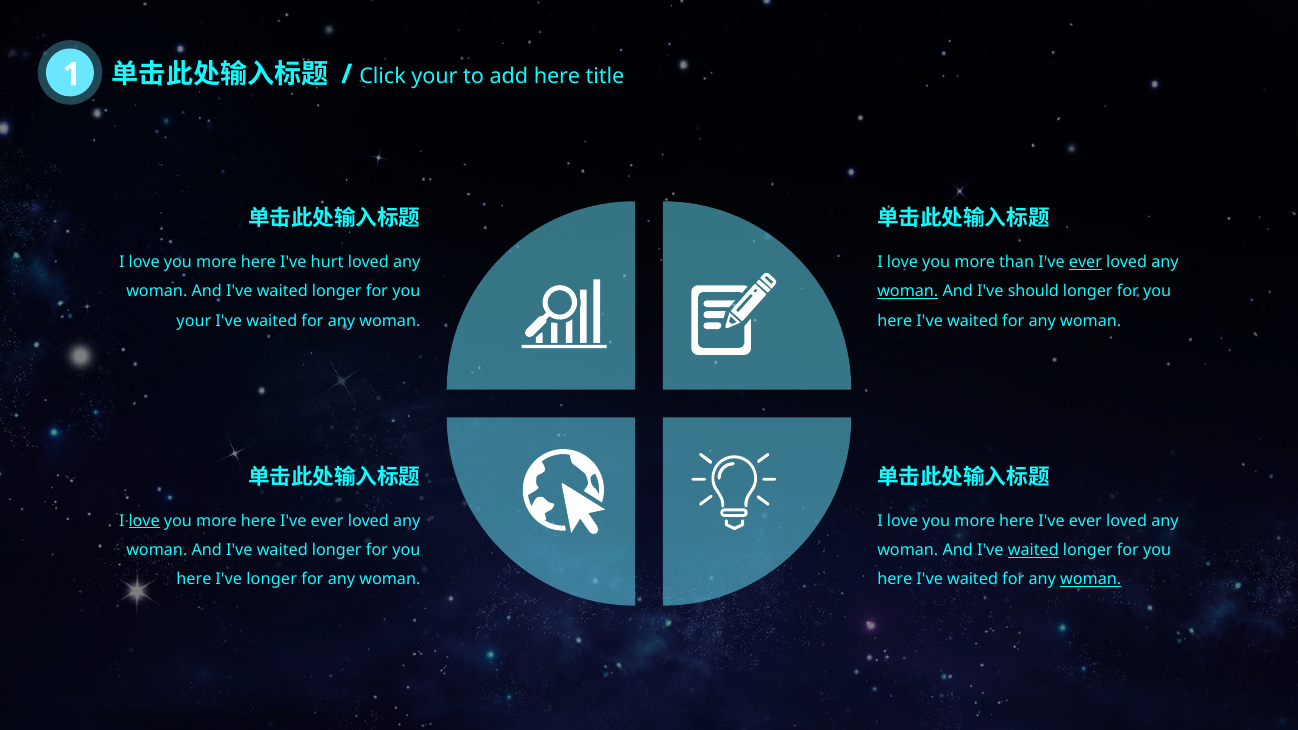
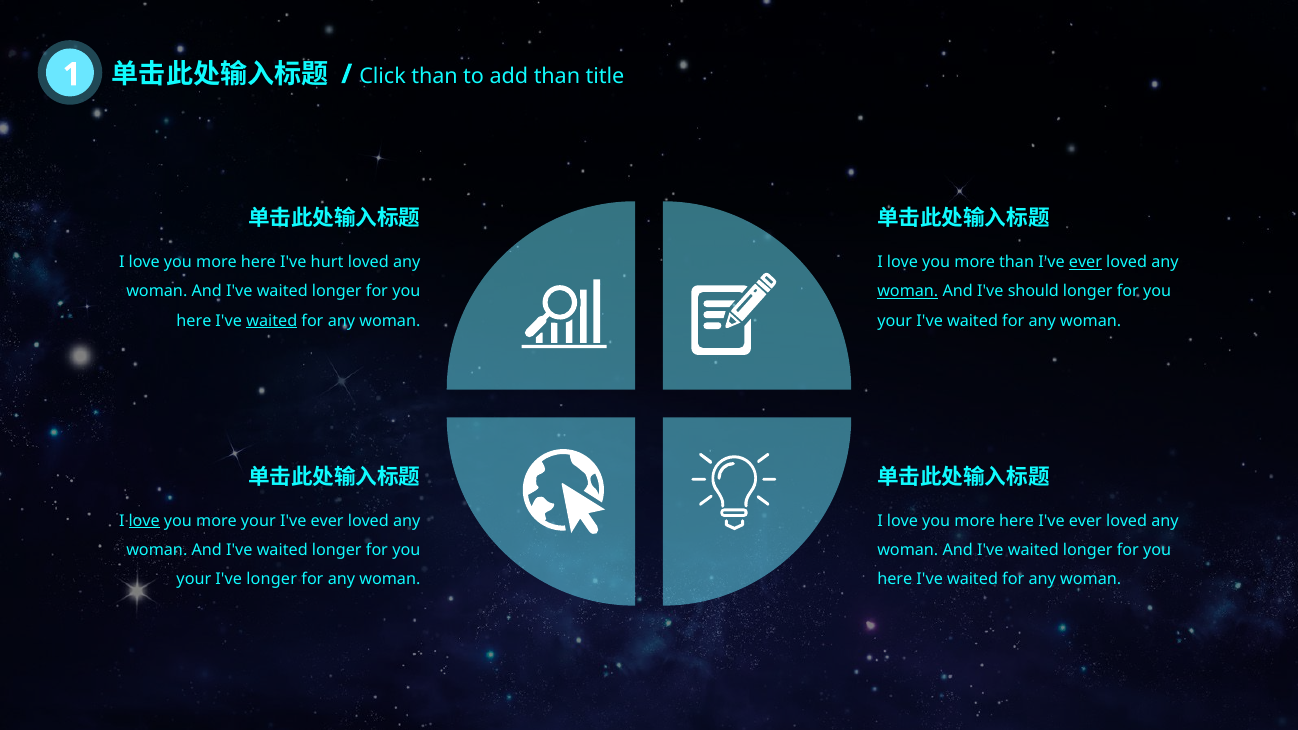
Click your: your -> than
add here: here -> than
your at (194, 321): your -> here
waited at (272, 321) underline: none -> present
here at (895, 321): here -> your
here at (258, 521): here -> your
waited at (1033, 550) underline: present -> none
here at (194, 579): here -> your
woman at (1091, 579) underline: present -> none
